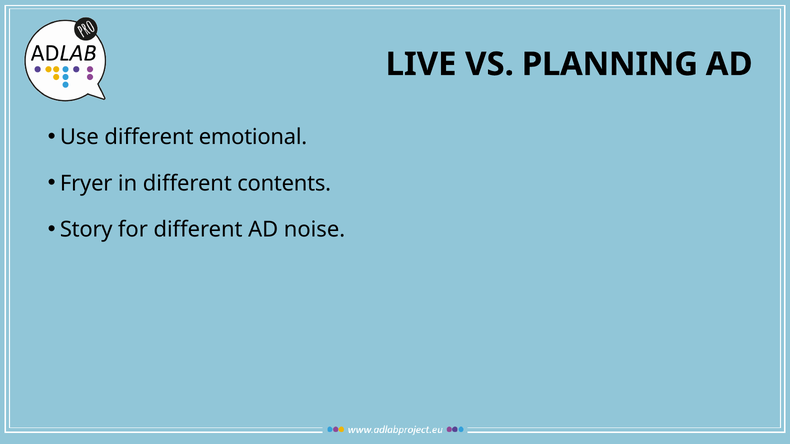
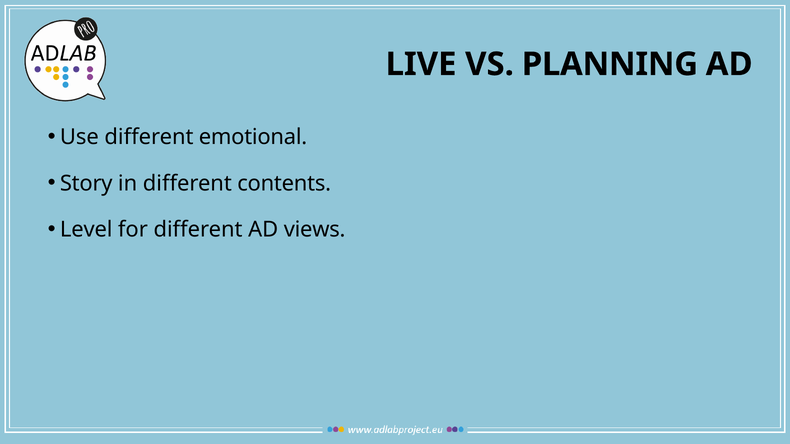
Fryer: Fryer -> Story
Story: Story -> Level
noise: noise -> views
